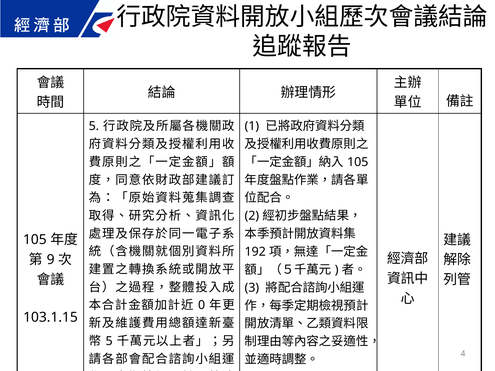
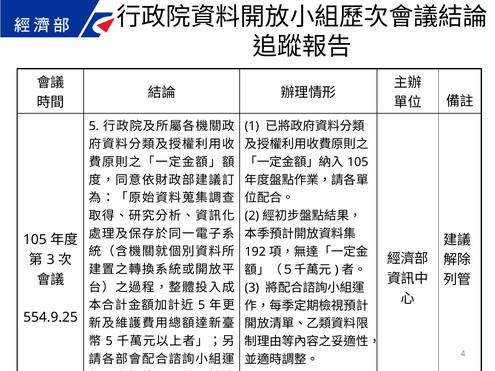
9 at (51, 260): 9 -> 3
0 at (202, 305): 0 -> 5
103.1.15: 103.1.15 -> 554.9.25
